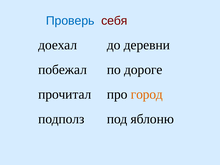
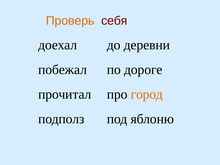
Проверь colour: blue -> orange
